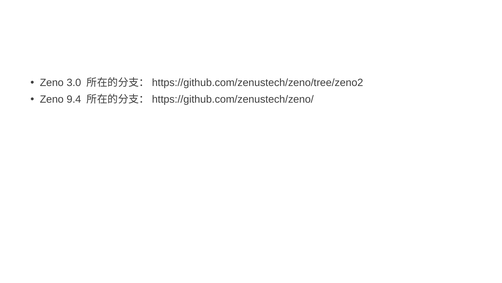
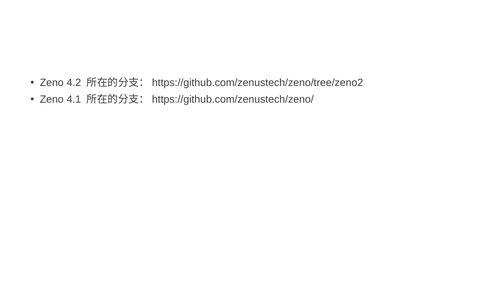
3.0: 3.0 -> 4.2
9.4: 9.4 -> 4.1
